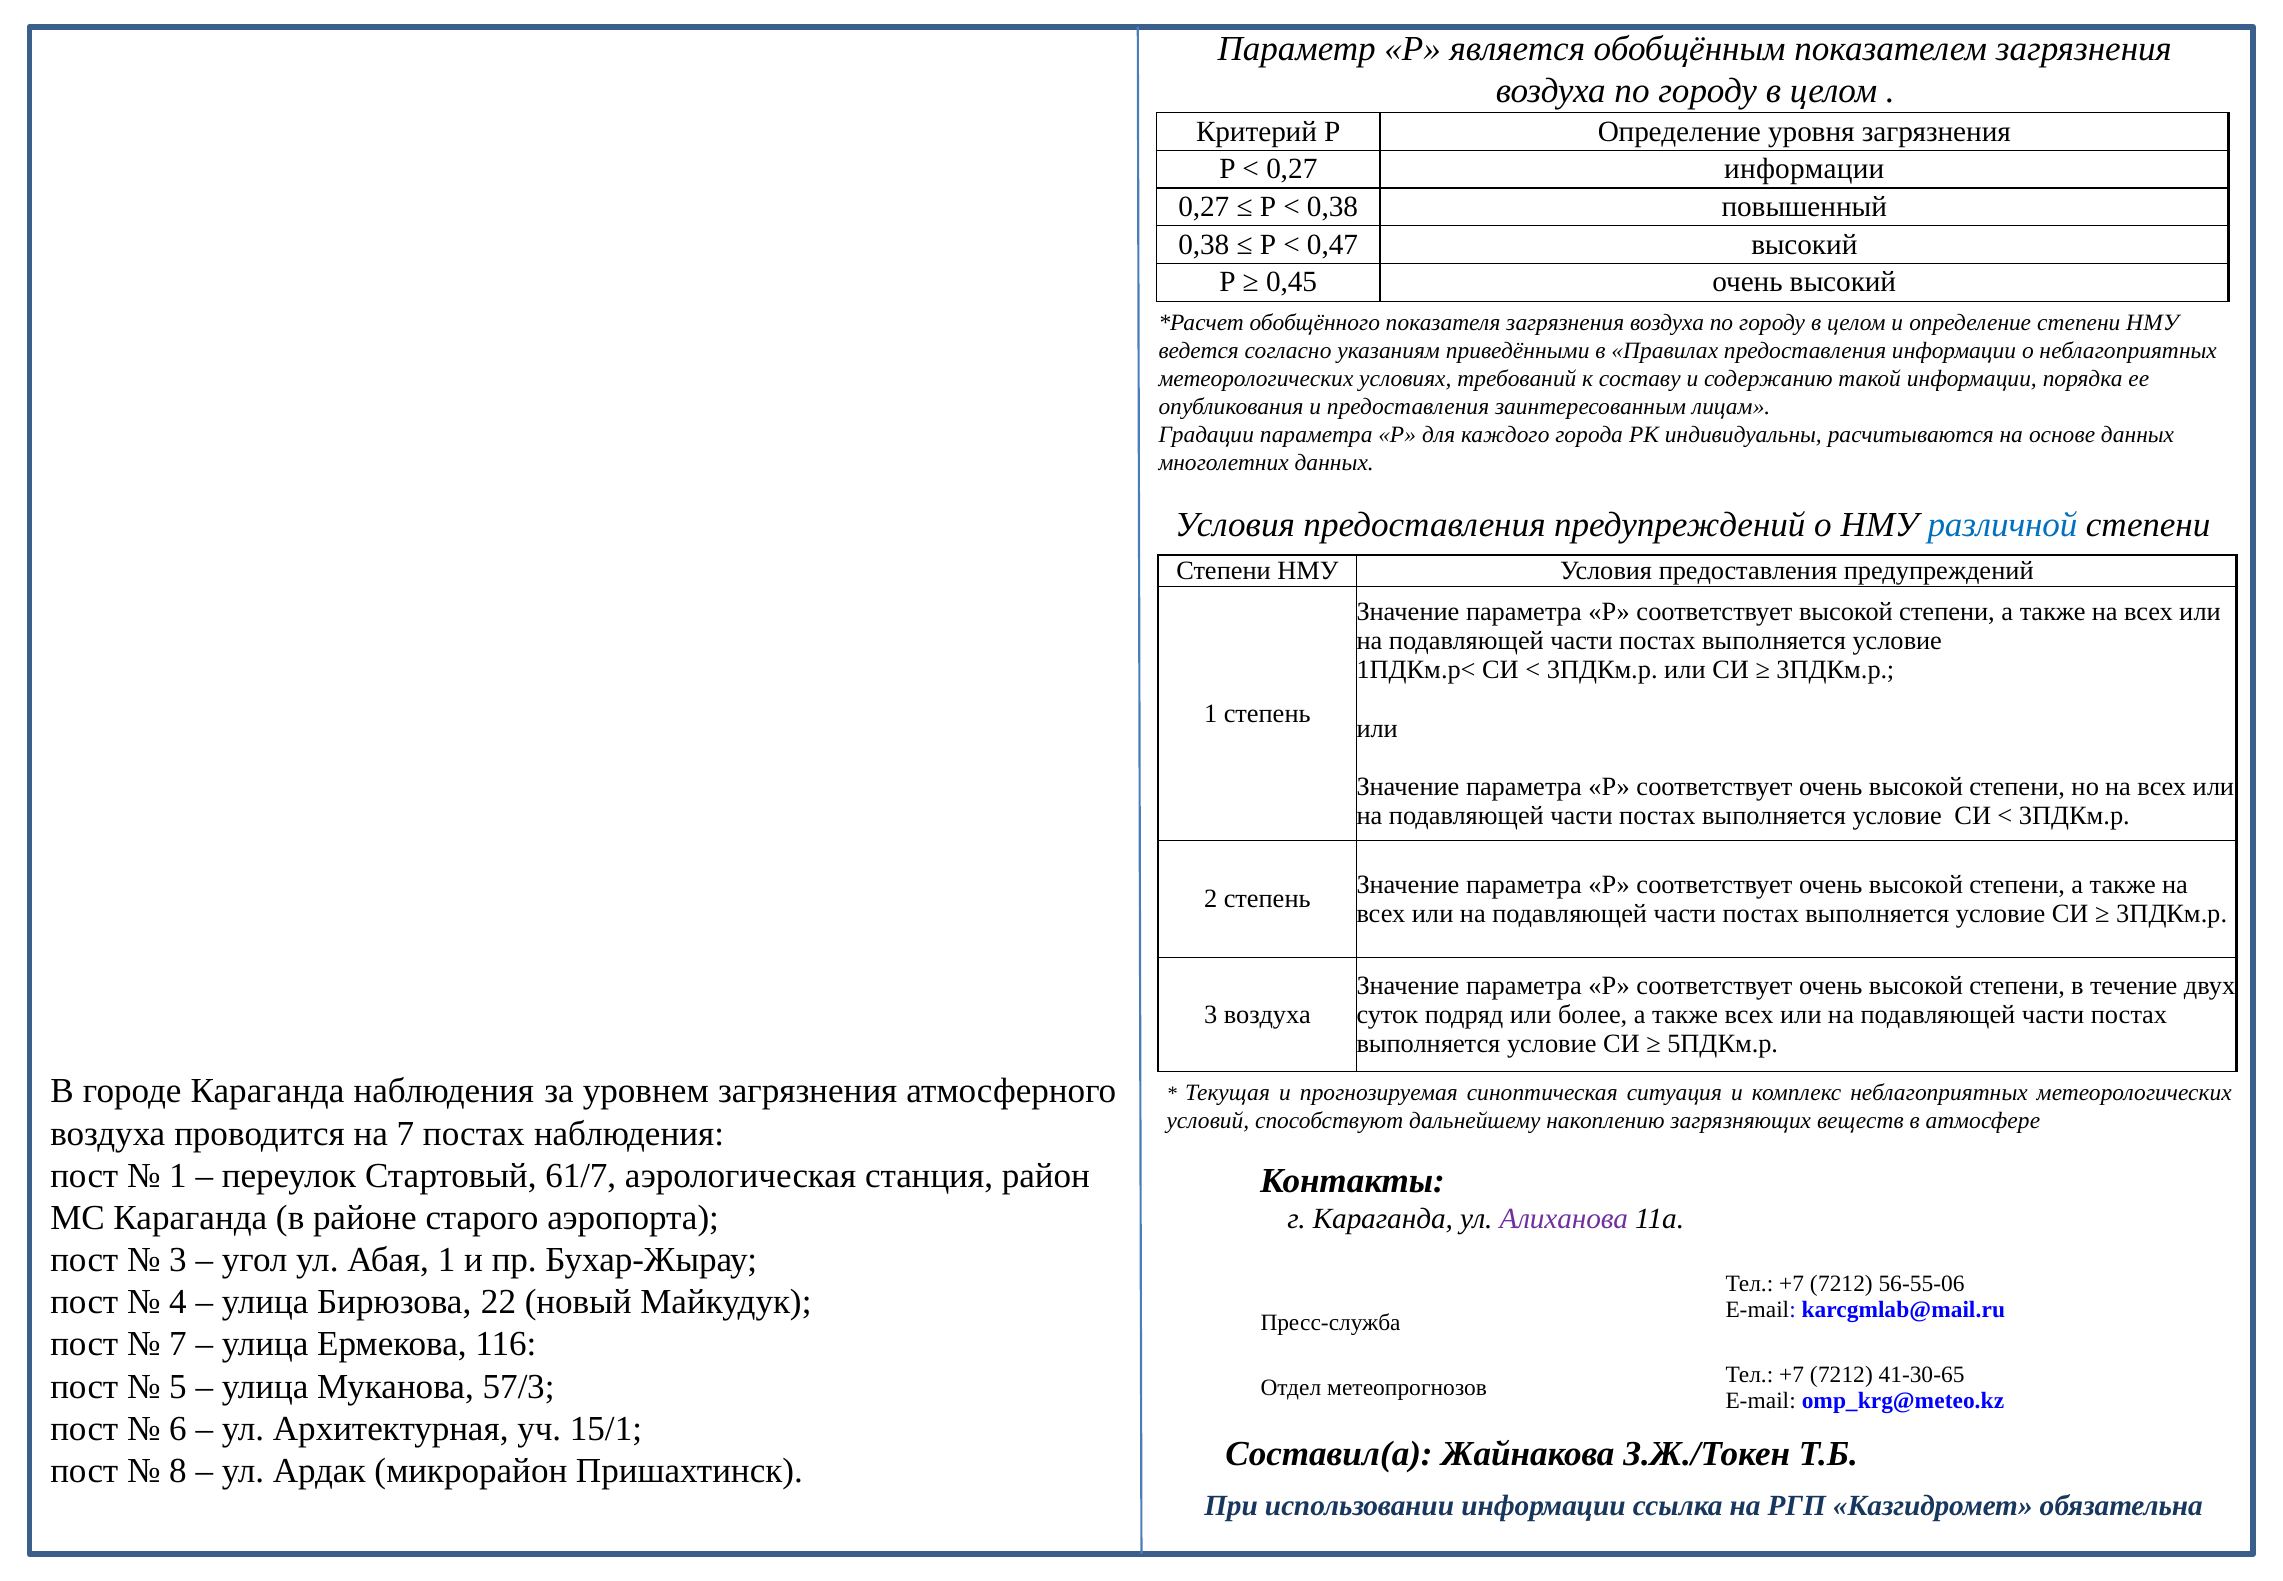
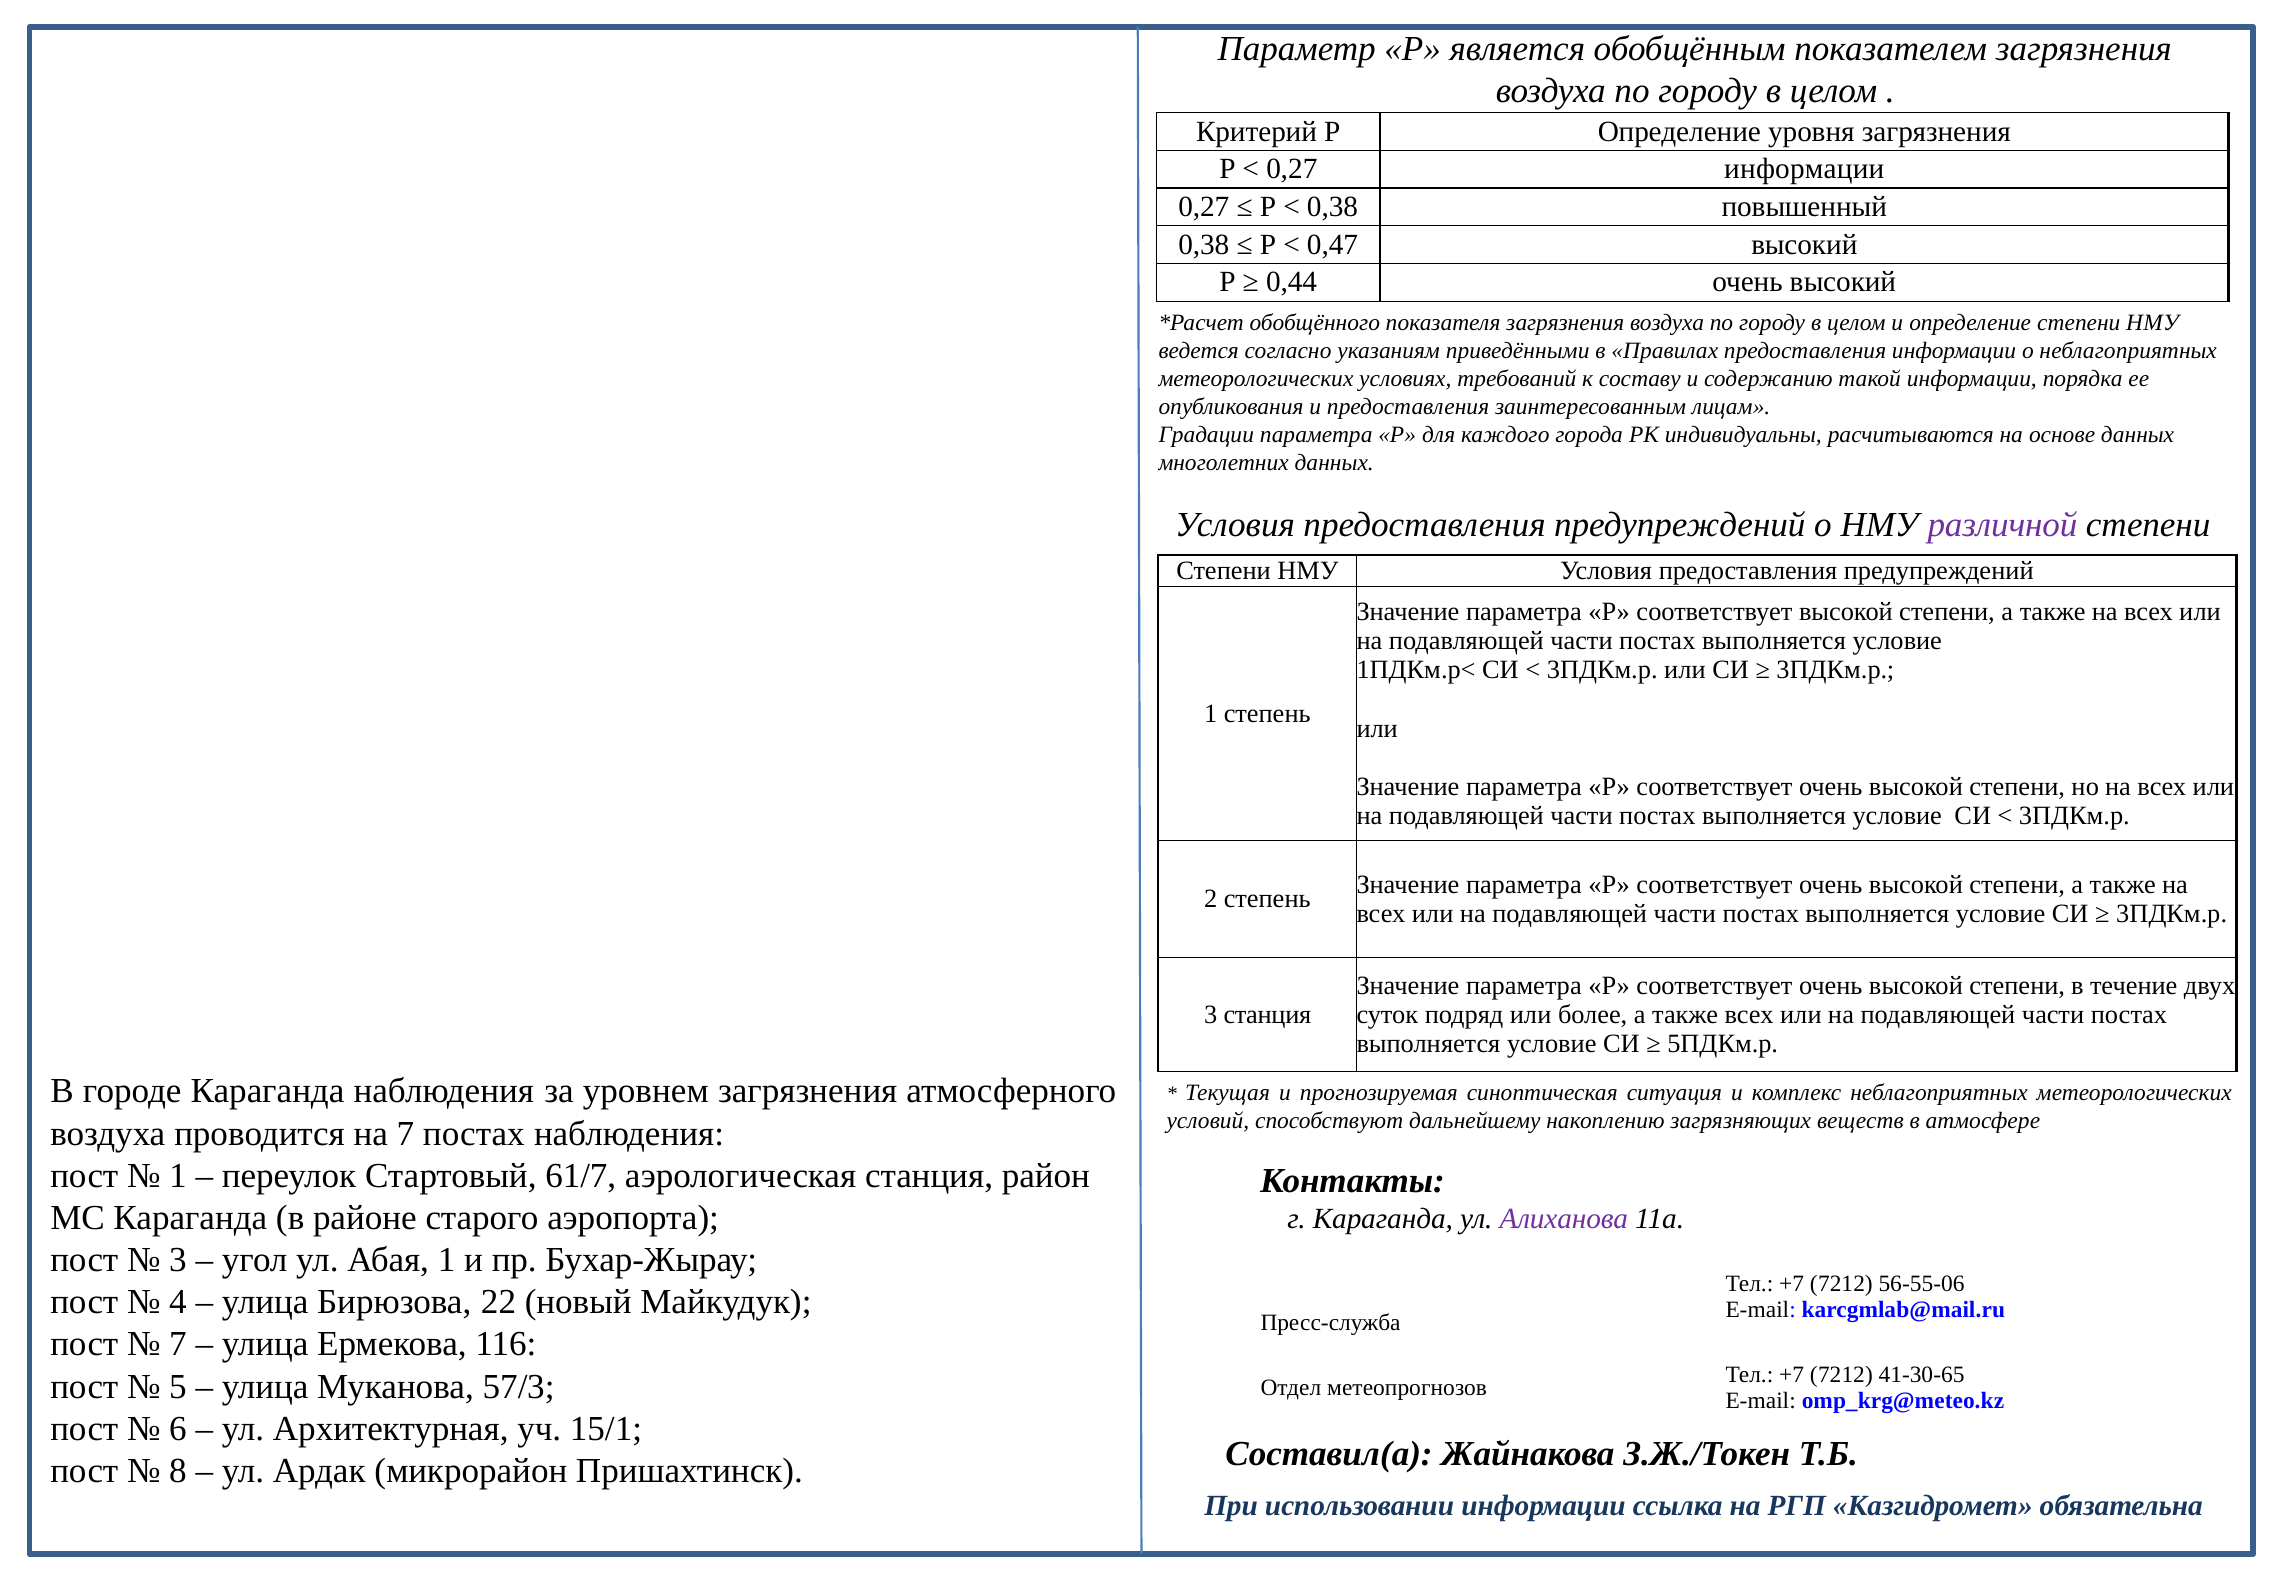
0,45: 0,45 -> 0,44
различной colour: blue -> purple
3 воздуха: воздуха -> станция
